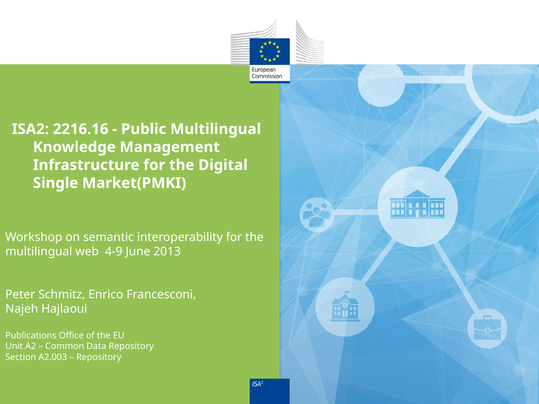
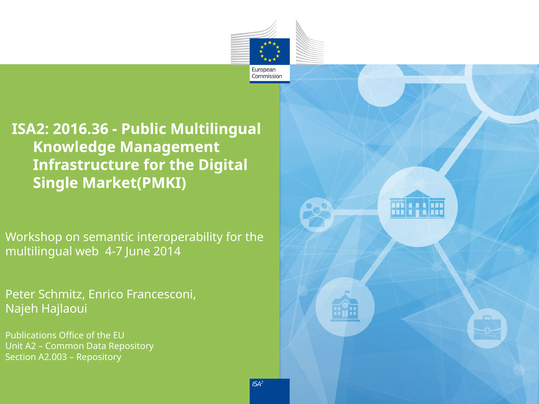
2216.16: 2216.16 -> 2016.36
4-9: 4-9 -> 4-7
2013: 2013 -> 2014
